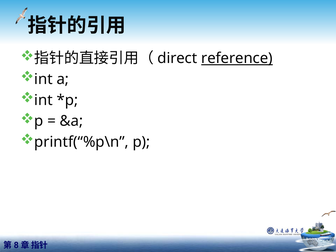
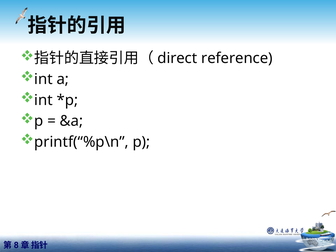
reference underline: present -> none
